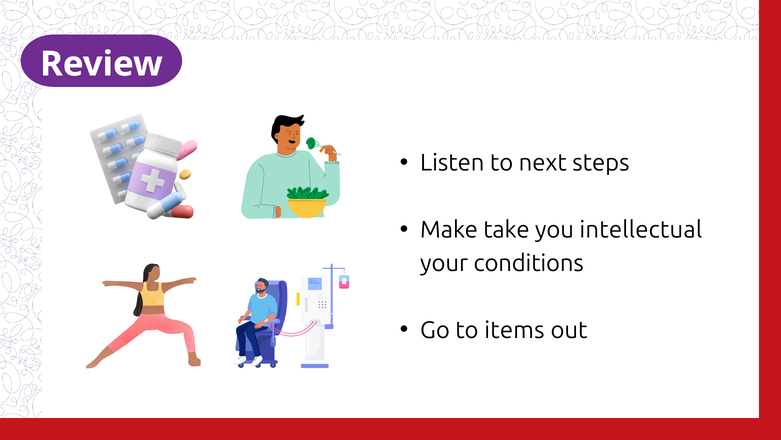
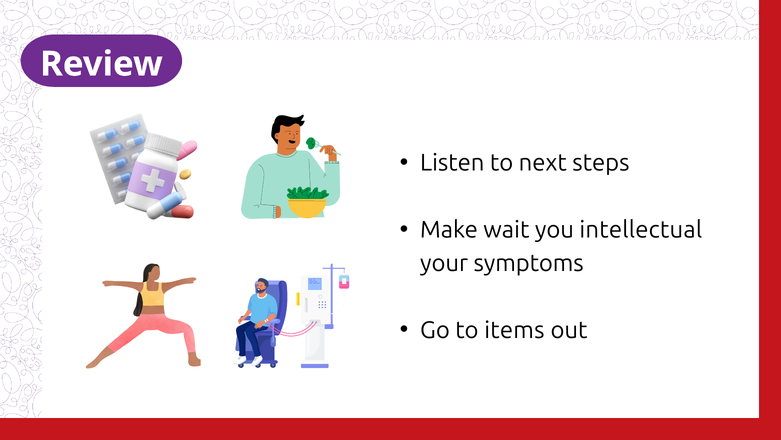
take: take -> wait
conditions: conditions -> symptoms
